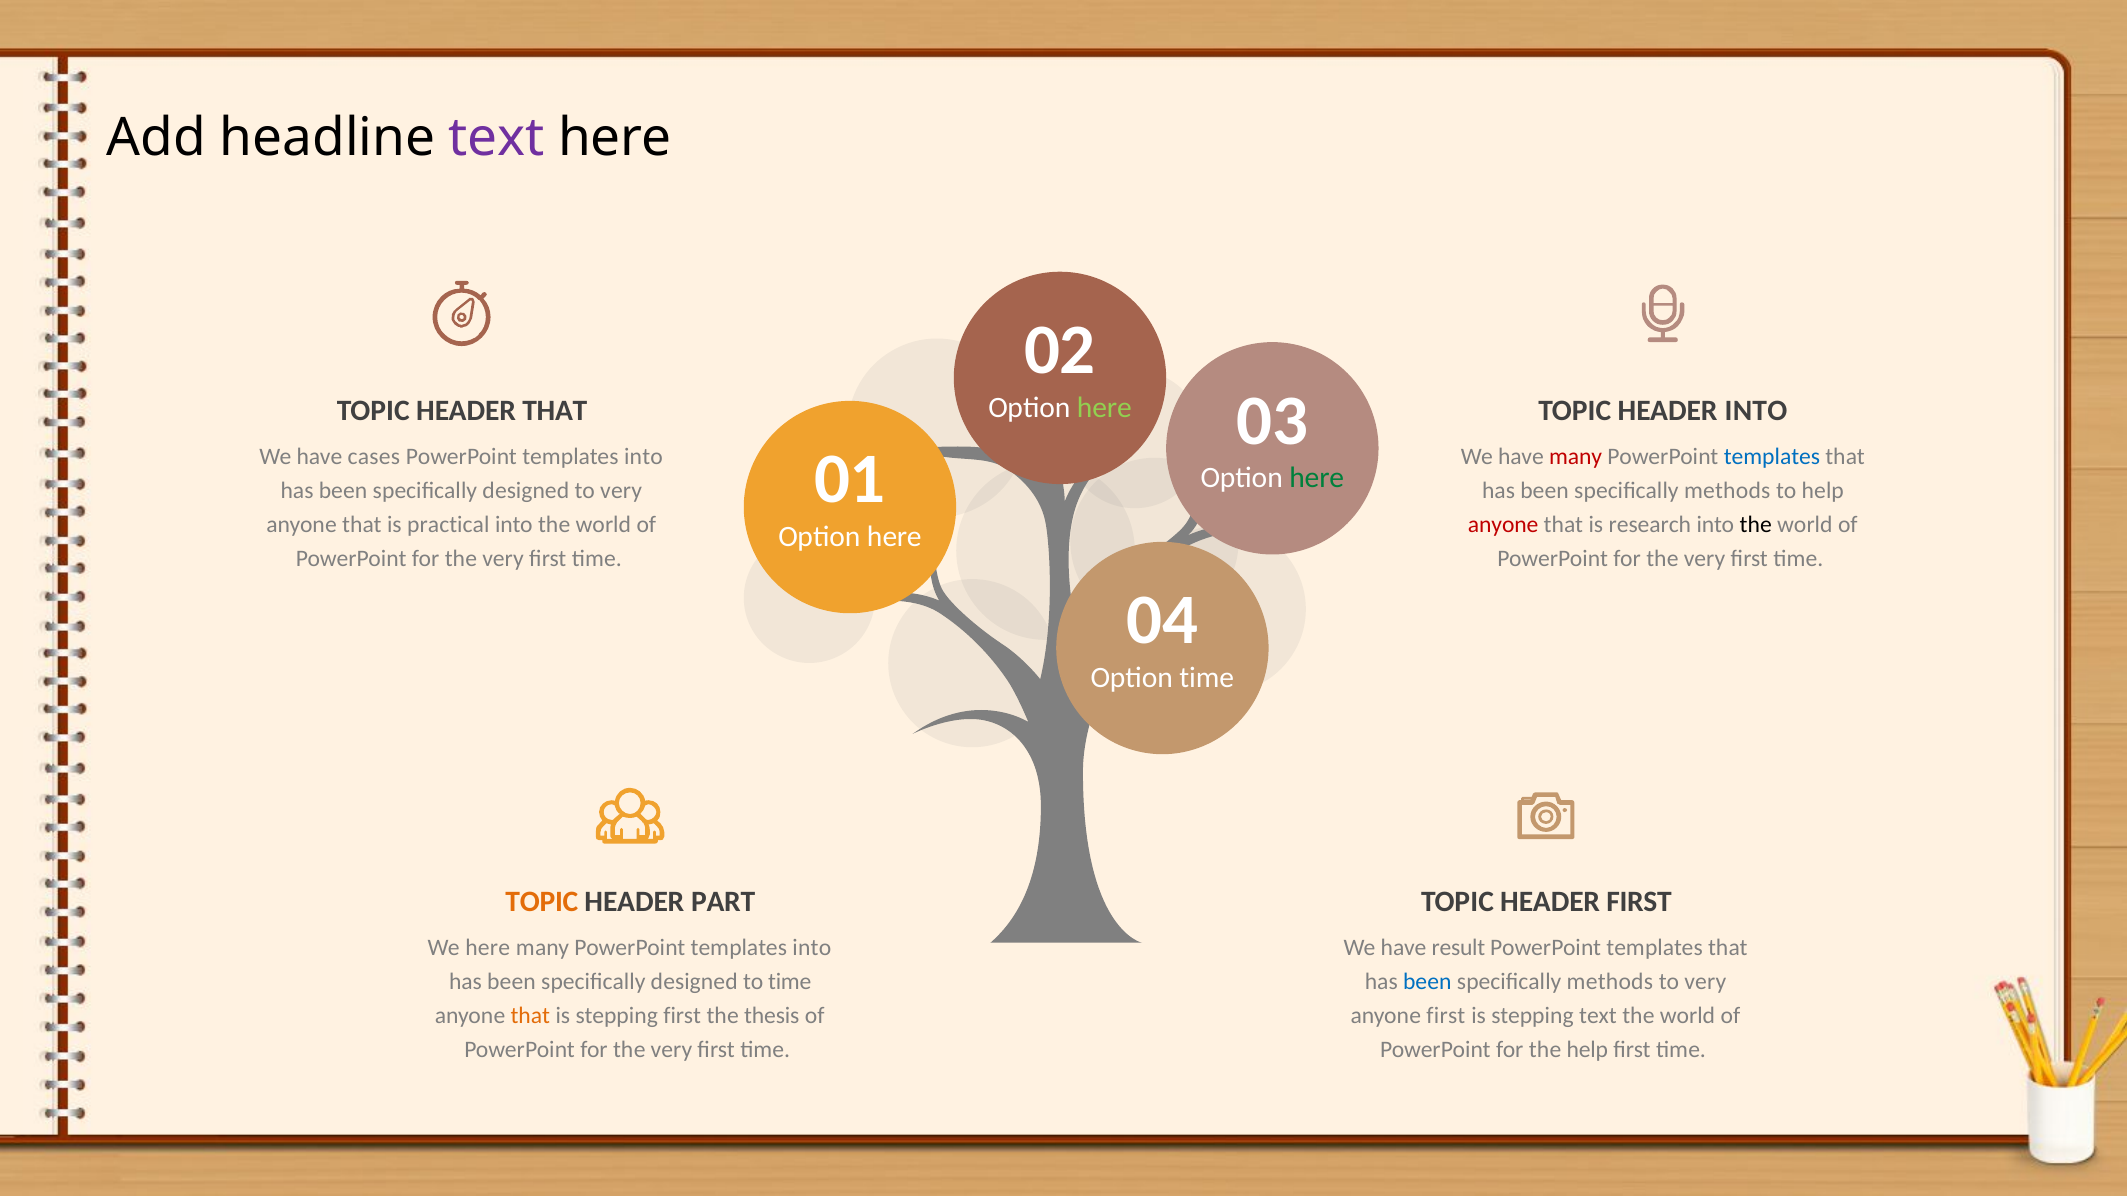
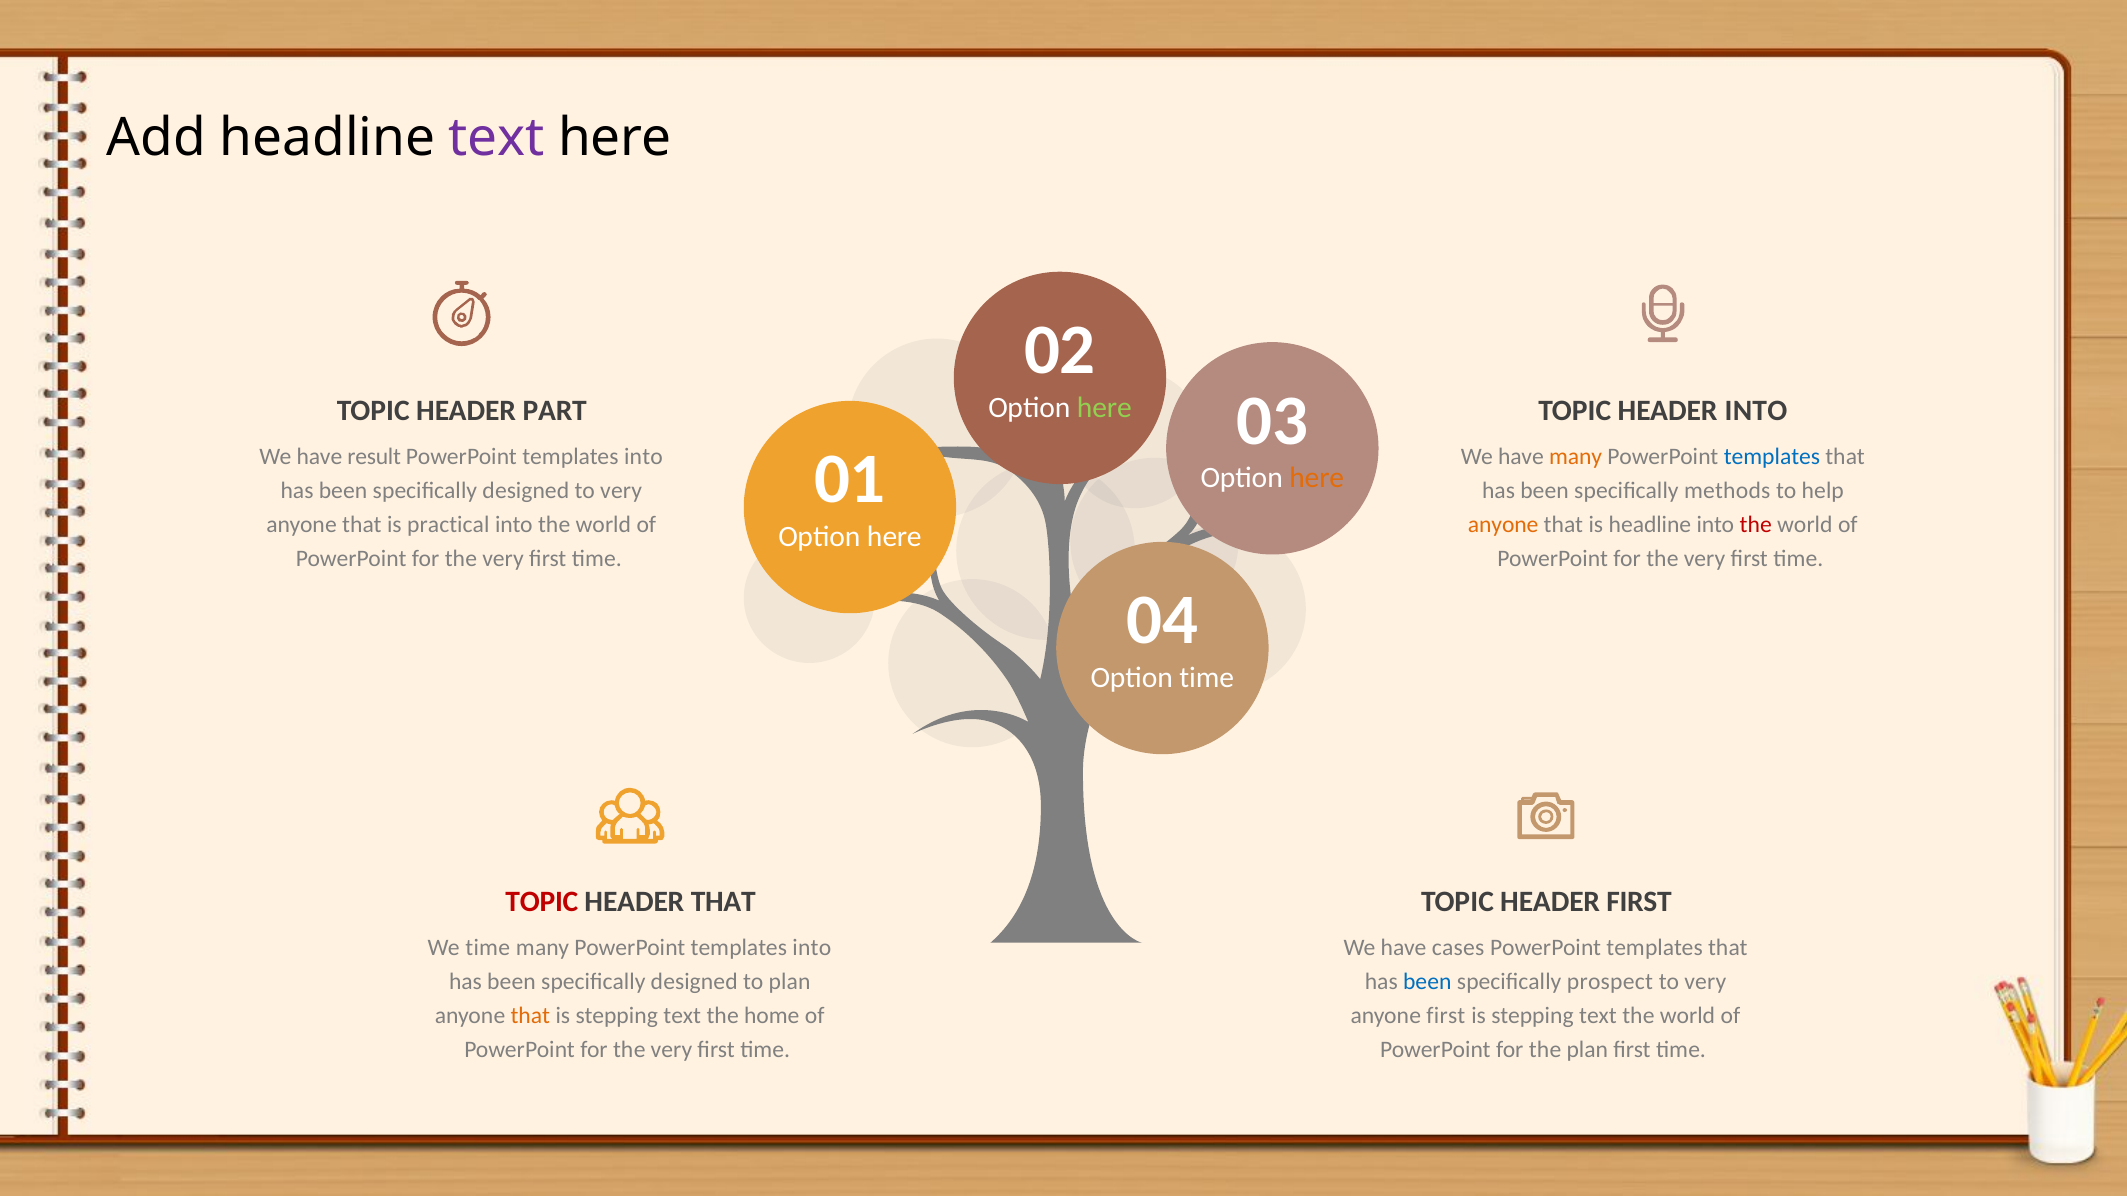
HEADER THAT: THAT -> PART
cases: cases -> result
many at (1576, 457) colour: red -> orange
here at (1317, 478) colour: green -> orange
anyone at (1503, 525) colour: red -> orange
is research: research -> headline
the at (1756, 525) colour: black -> red
TOPIC at (542, 902) colour: orange -> red
HEADER PART: PART -> THAT
We here: here -> time
result: result -> cases
to time: time -> plan
methods at (1610, 982): methods -> prospect
first at (682, 1016): first -> text
thesis: thesis -> home
the help: help -> plan
